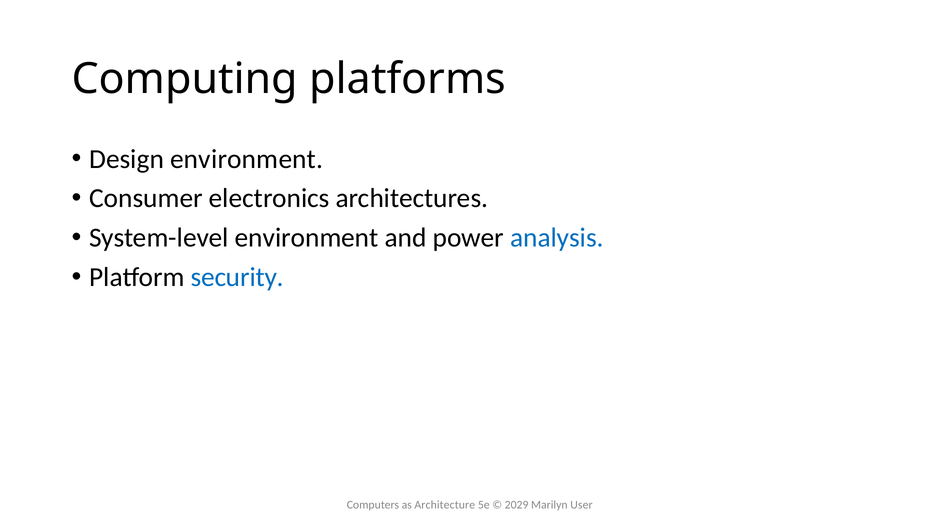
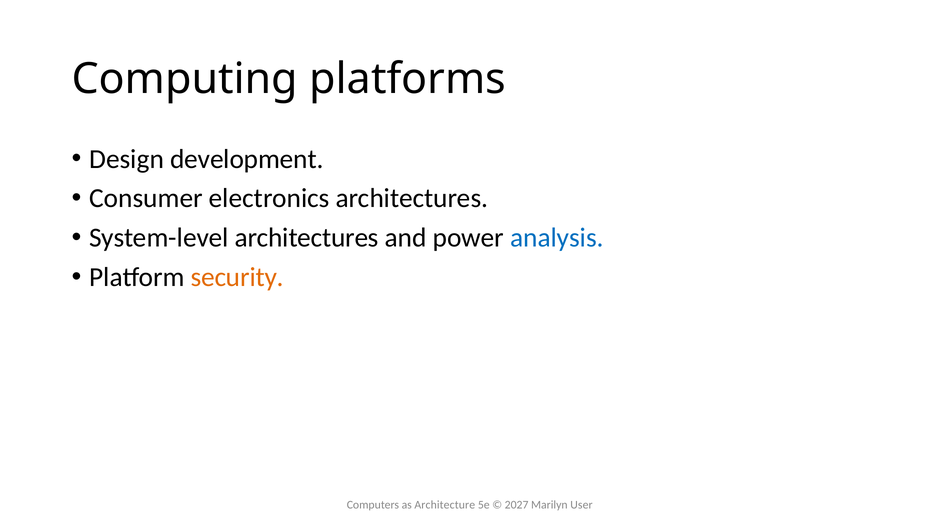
Design environment: environment -> development
System-level environment: environment -> architectures
security colour: blue -> orange
2029: 2029 -> 2027
